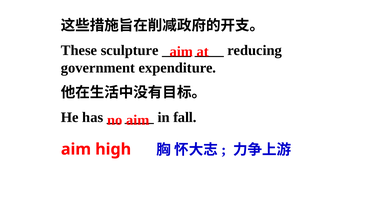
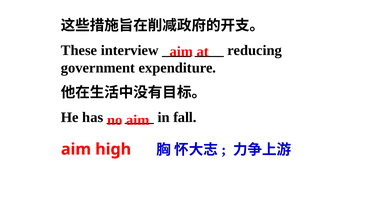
sculpture: sculpture -> interview
